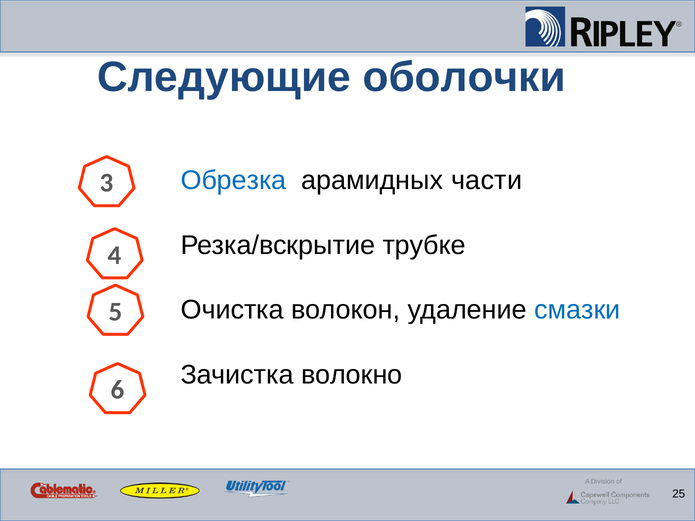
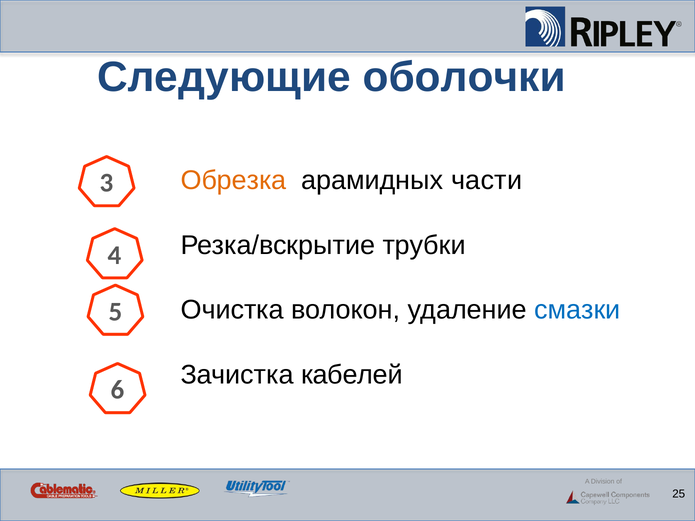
Обрезка colour: blue -> orange
трубке: трубке -> трубки
волокно: волокно -> кабелей
